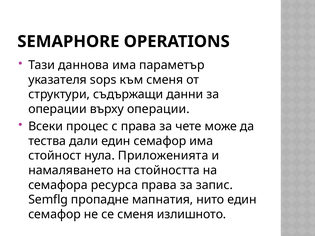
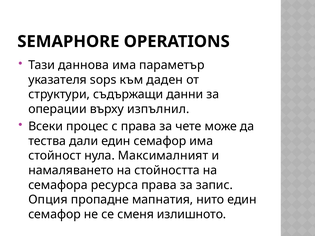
към сменя: сменя -> даден
върху операции: операции -> изпълнил
Приложенията: Приложенията -> Максималният
Semflg: Semflg -> Опция
